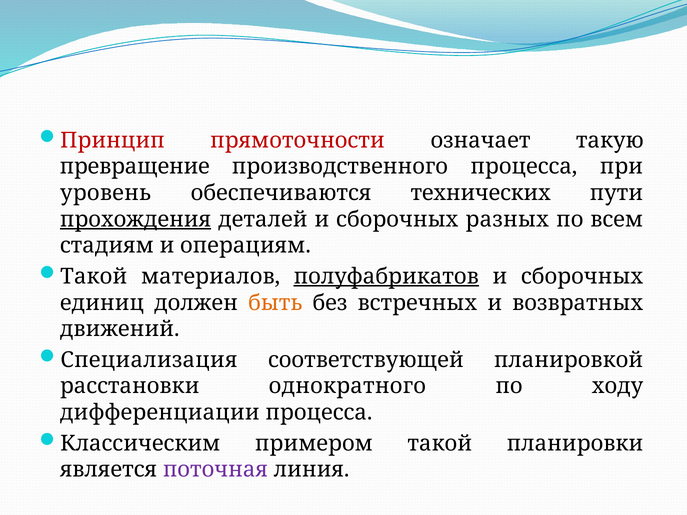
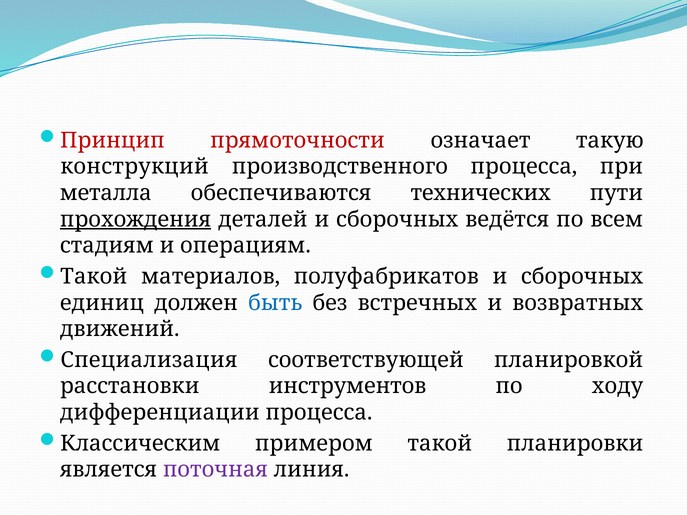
превращение: превращение -> конструкций
уровень: уровень -> металла
разных: разных -> ведётся
полуфабрикатов underline: present -> none
быть colour: orange -> blue
однократного: однократного -> инструментов
